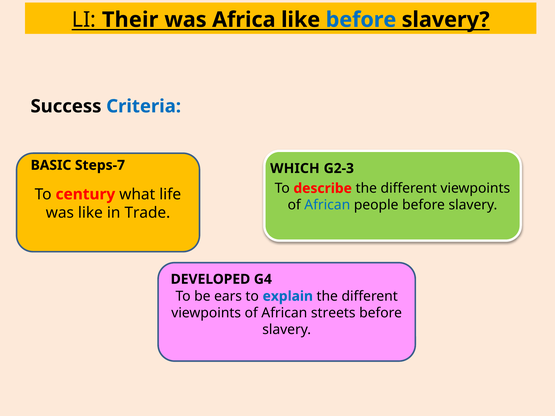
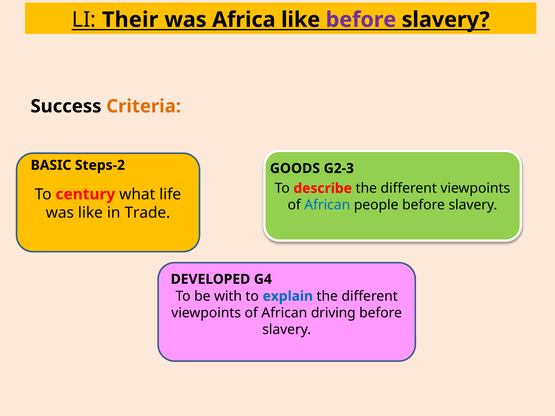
before at (361, 20) colour: blue -> purple
Criteria colour: blue -> orange
Steps-7: Steps-7 -> Steps-2
WHICH: WHICH -> GOODS
ears: ears -> with
streets: streets -> driving
